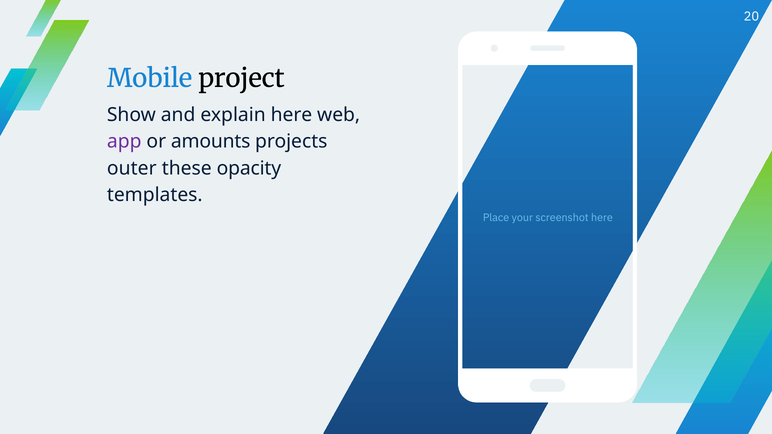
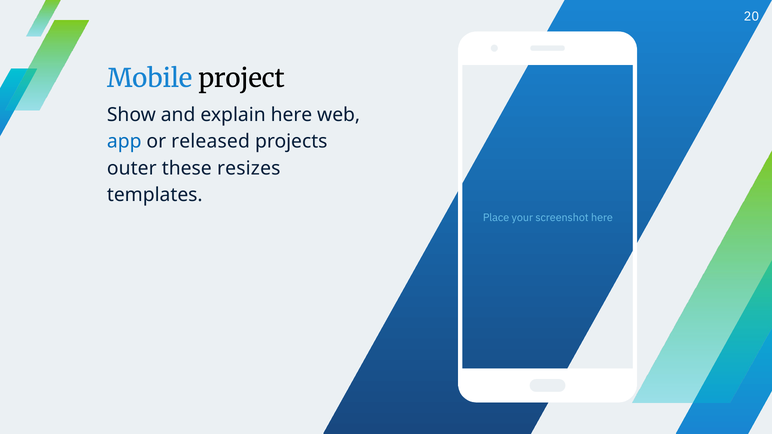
app colour: purple -> blue
amounts: amounts -> released
opacity: opacity -> resizes
